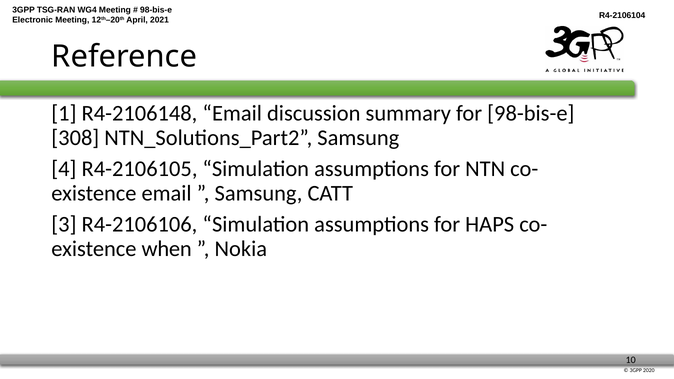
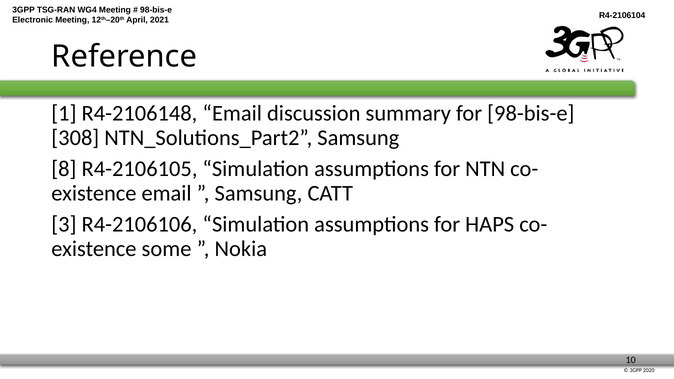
4: 4 -> 8
when: when -> some
